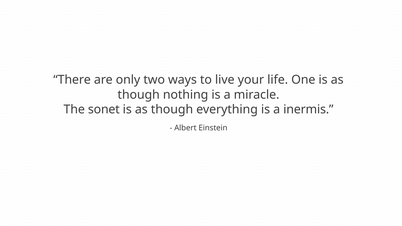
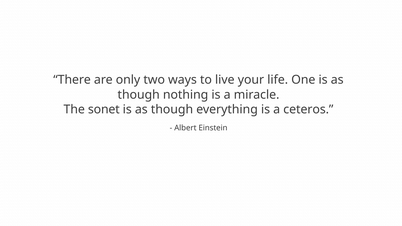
inermis: inermis -> ceteros
